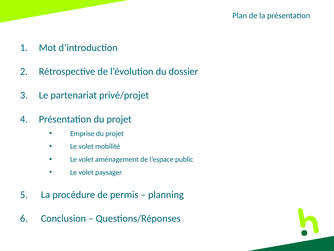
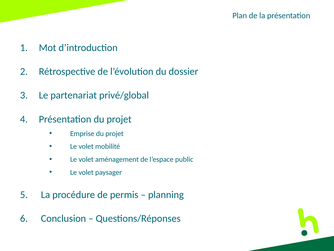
privé/projet: privé/projet -> privé/global
